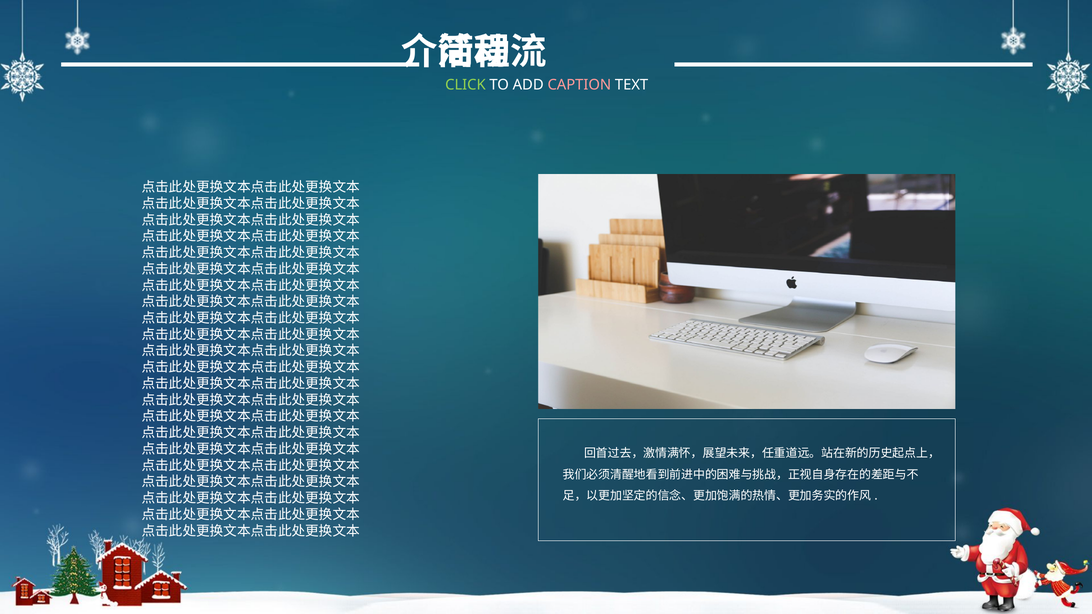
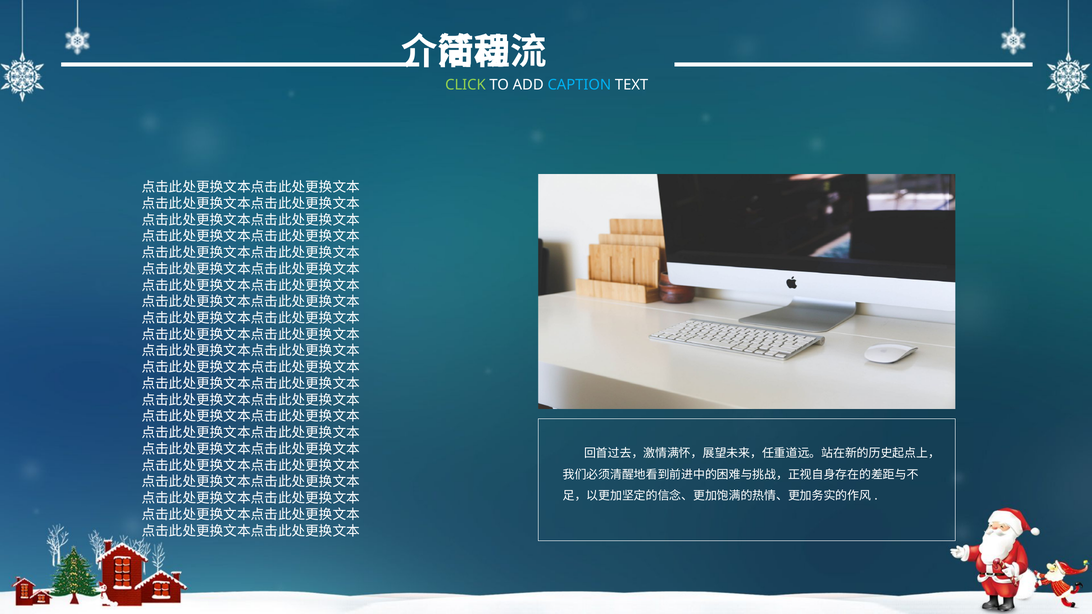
CAPTION colour: pink -> light blue
